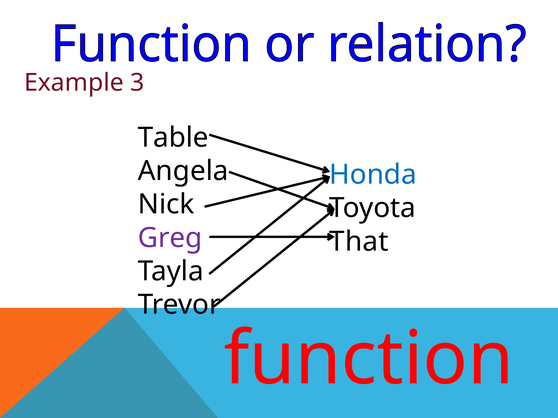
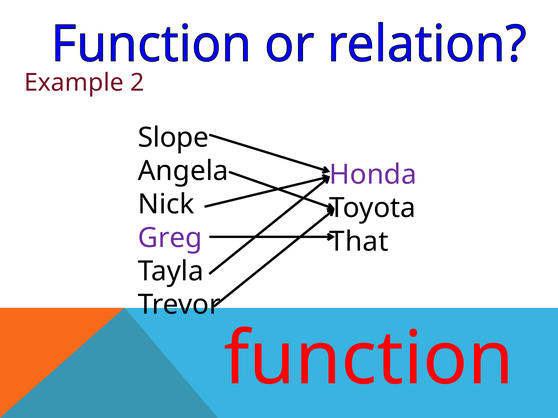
3: 3 -> 2
Table: Table -> Slope
Honda colour: blue -> purple
